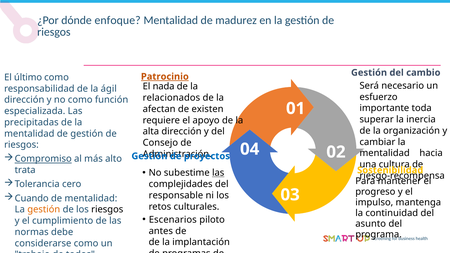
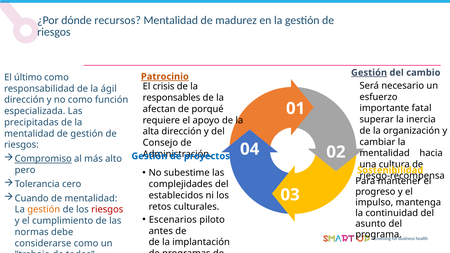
enfoque: enfoque -> recursos
Gestión at (369, 73) underline: none -> present
nada: nada -> crisis
relacionados: relacionados -> responsables
toda: toda -> fatal
existen: existen -> porqué
trata: trata -> pero
las at (218, 173) underline: present -> none
responsable: responsable -> establecidos
riesgos at (107, 210) colour: black -> red
